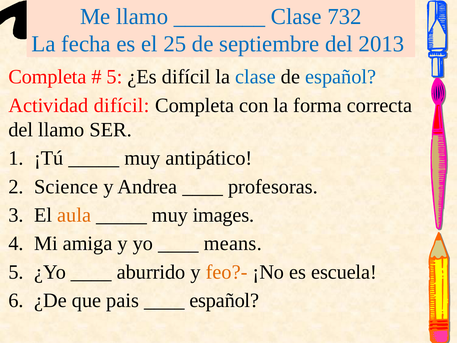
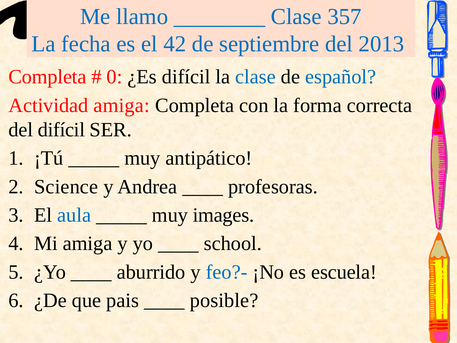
732: 732 -> 357
25: 25 -> 42
5 at (114, 77): 5 -> 0
Actividad difícil: difícil -> amiga
del llamo: llamo -> difícil
aula colour: orange -> blue
means: means -> school
feo?- colour: orange -> blue
español at (224, 300): español -> posible
